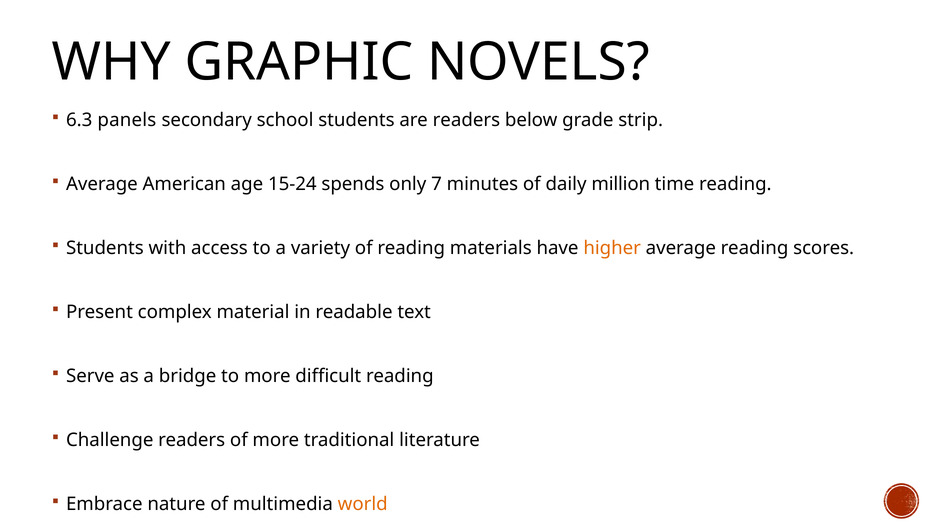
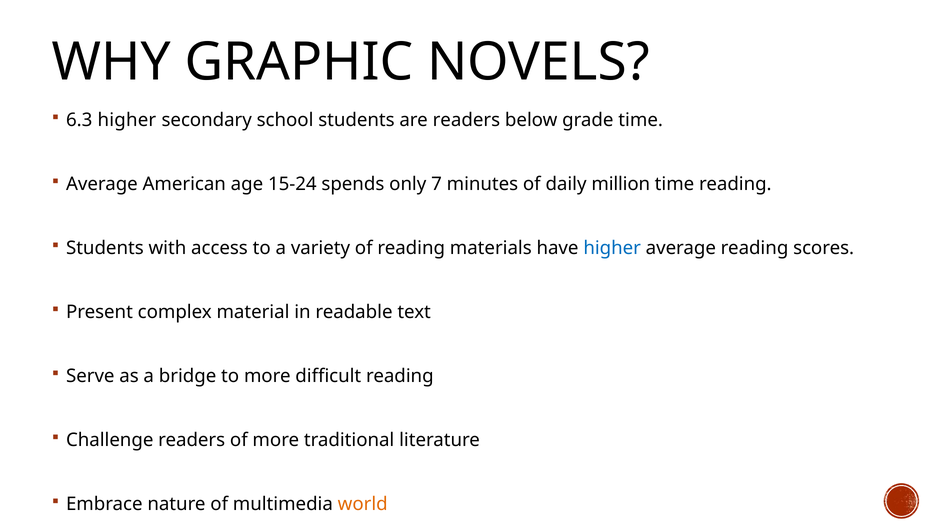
6.3 panels: panels -> higher
grade strip: strip -> time
higher at (612, 248) colour: orange -> blue
